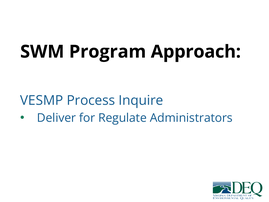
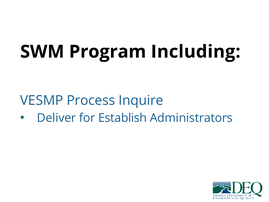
Approach: Approach -> Including
Regulate: Regulate -> Establish
